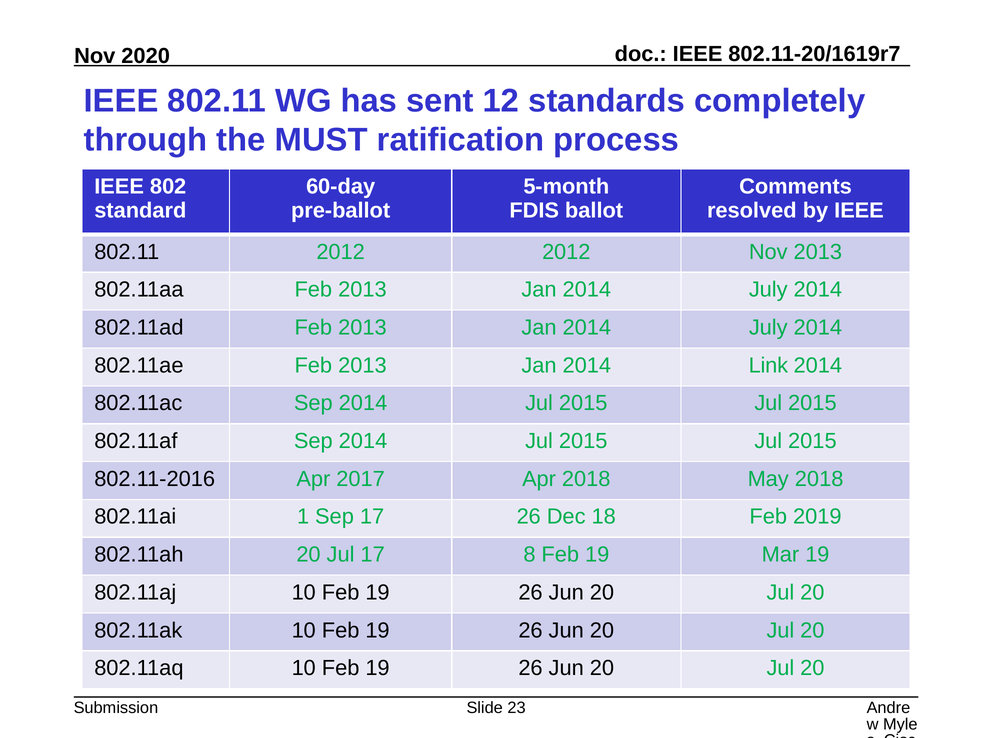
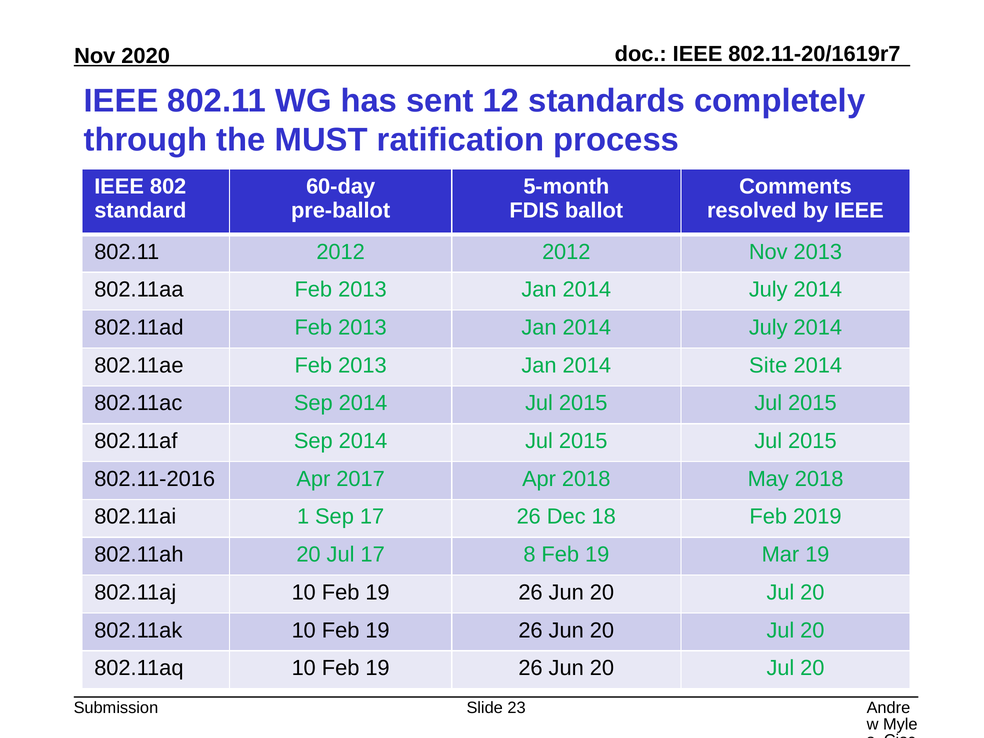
Link: Link -> Site
